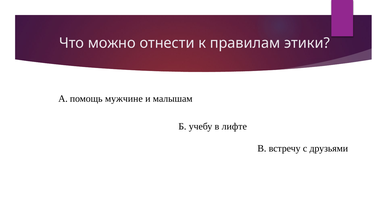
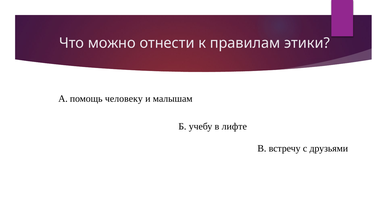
мужчине: мужчине -> человеку
